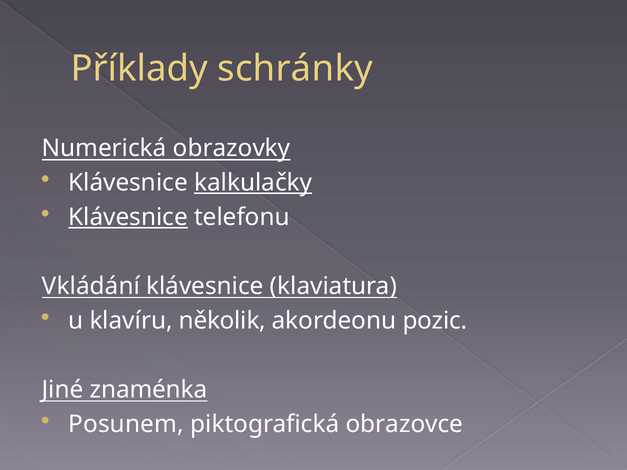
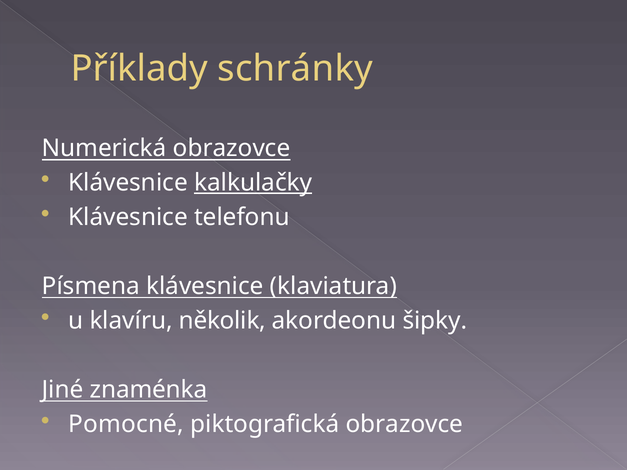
Numerická obrazovky: obrazovky -> obrazovce
Klávesnice at (128, 218) underline: present -> none
Vkládání: Vkládání -> Písmena
pozic: pozic -> šipky
Posunem: Posunem -> Pomocné
